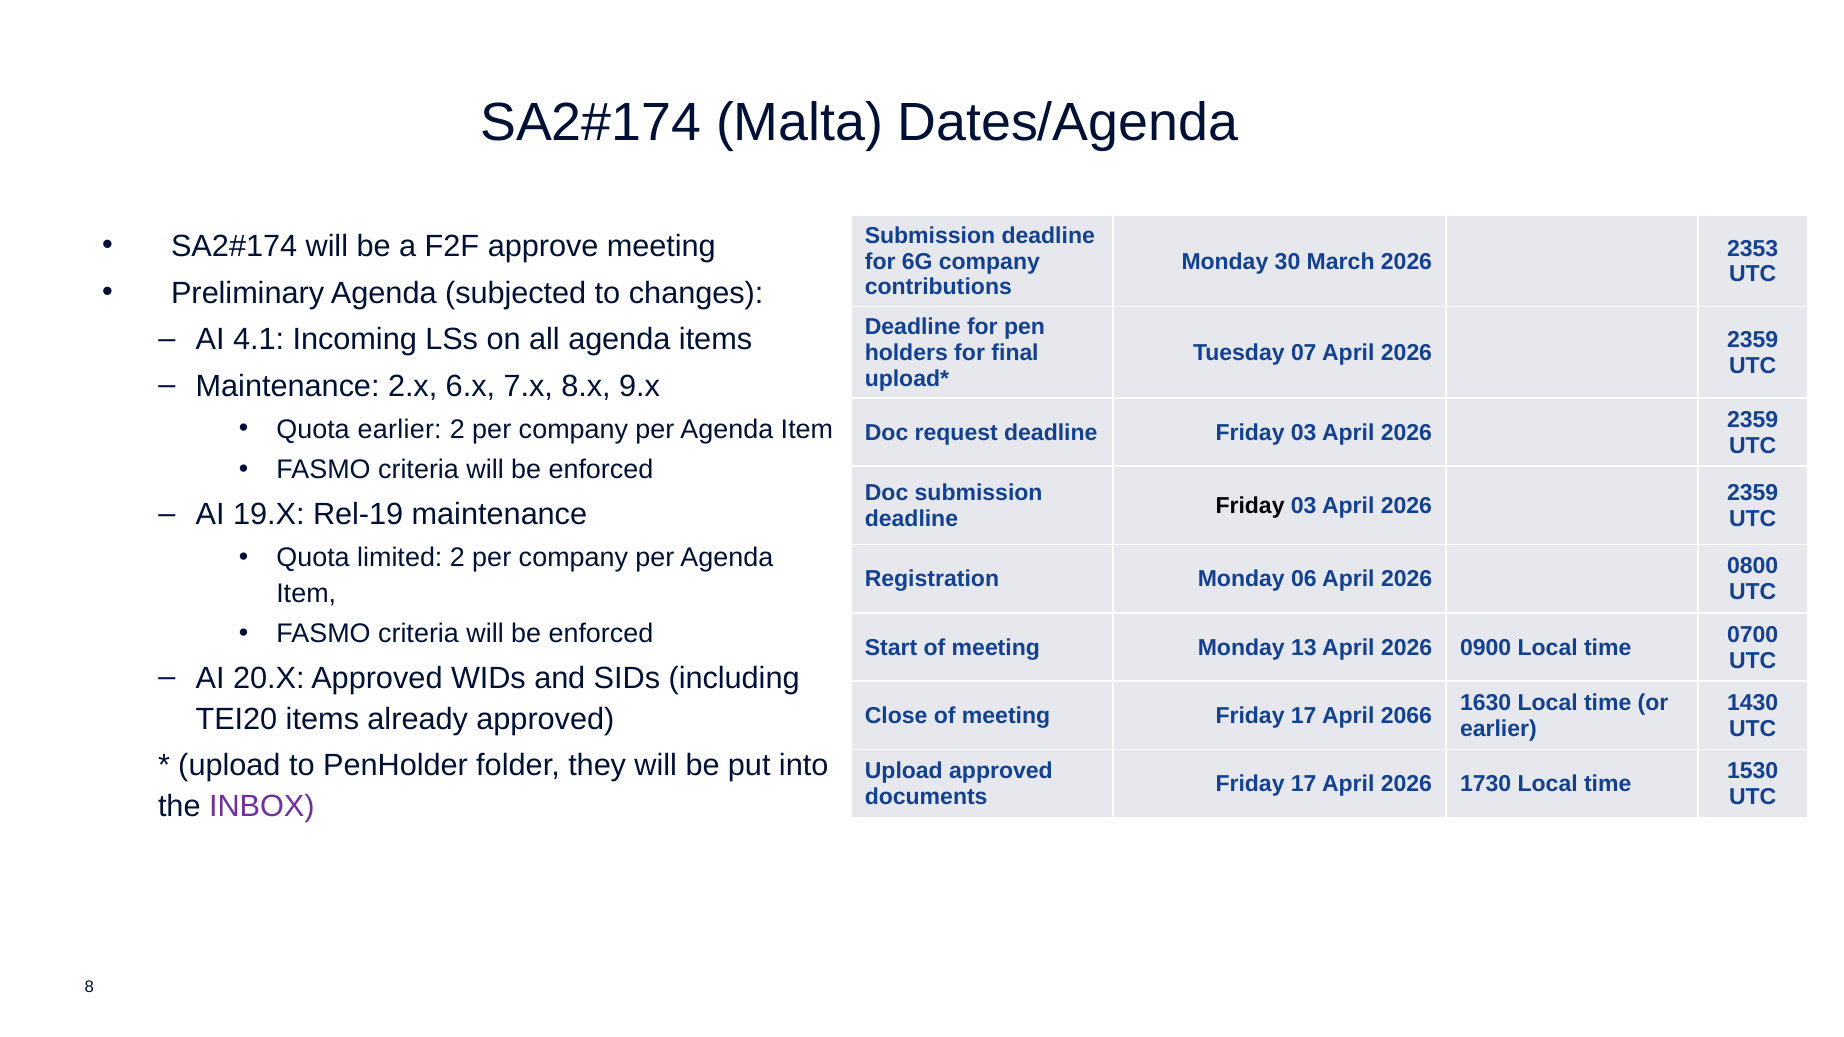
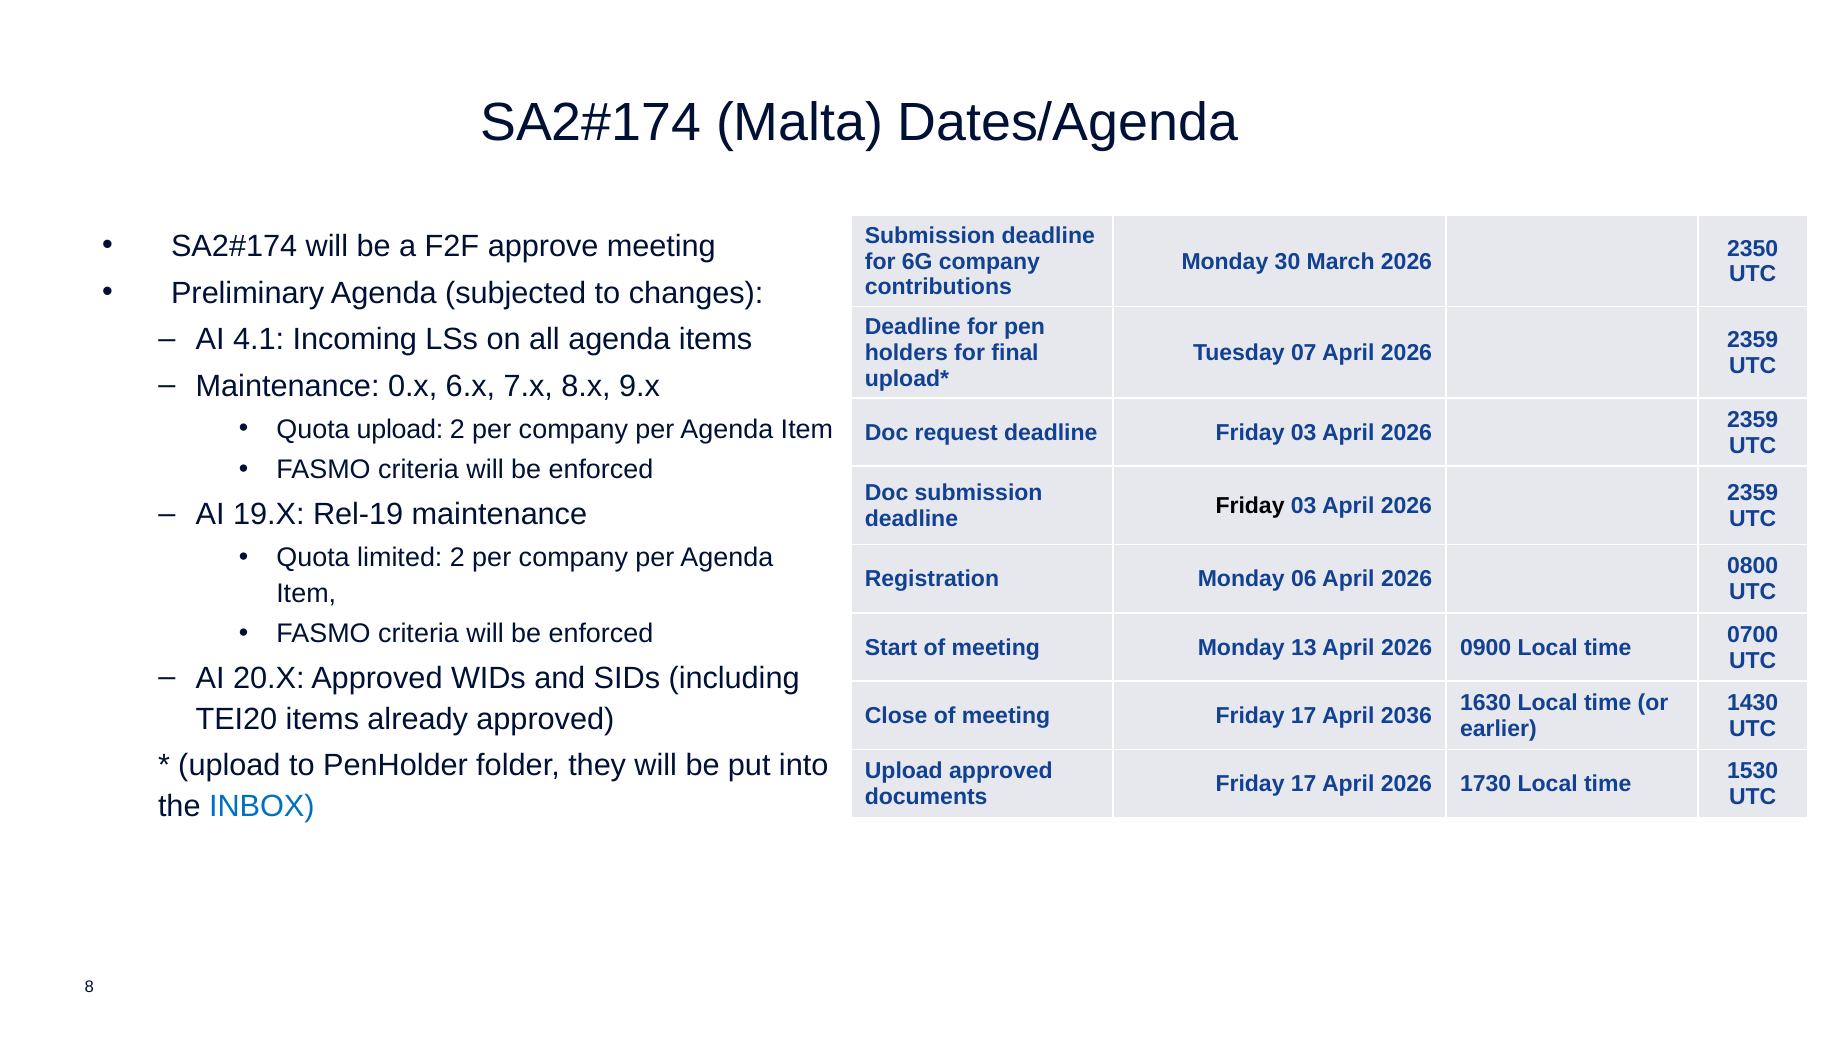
2353: 2353 -> 2350
2.x: 2.x -> 0.x
Quota earlier: earlier -> upload
2066: 2066 -> 2036
INBOX colour: purple -> blue
